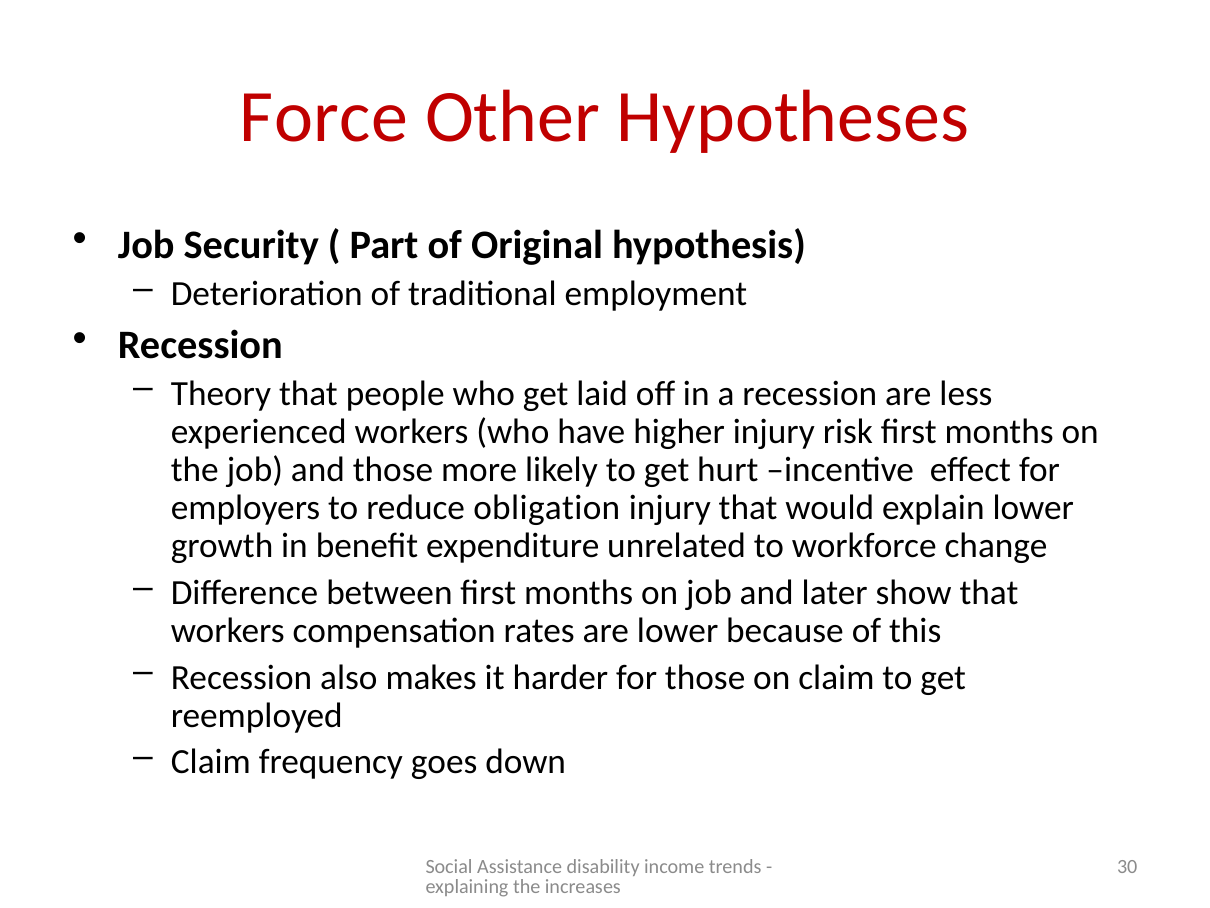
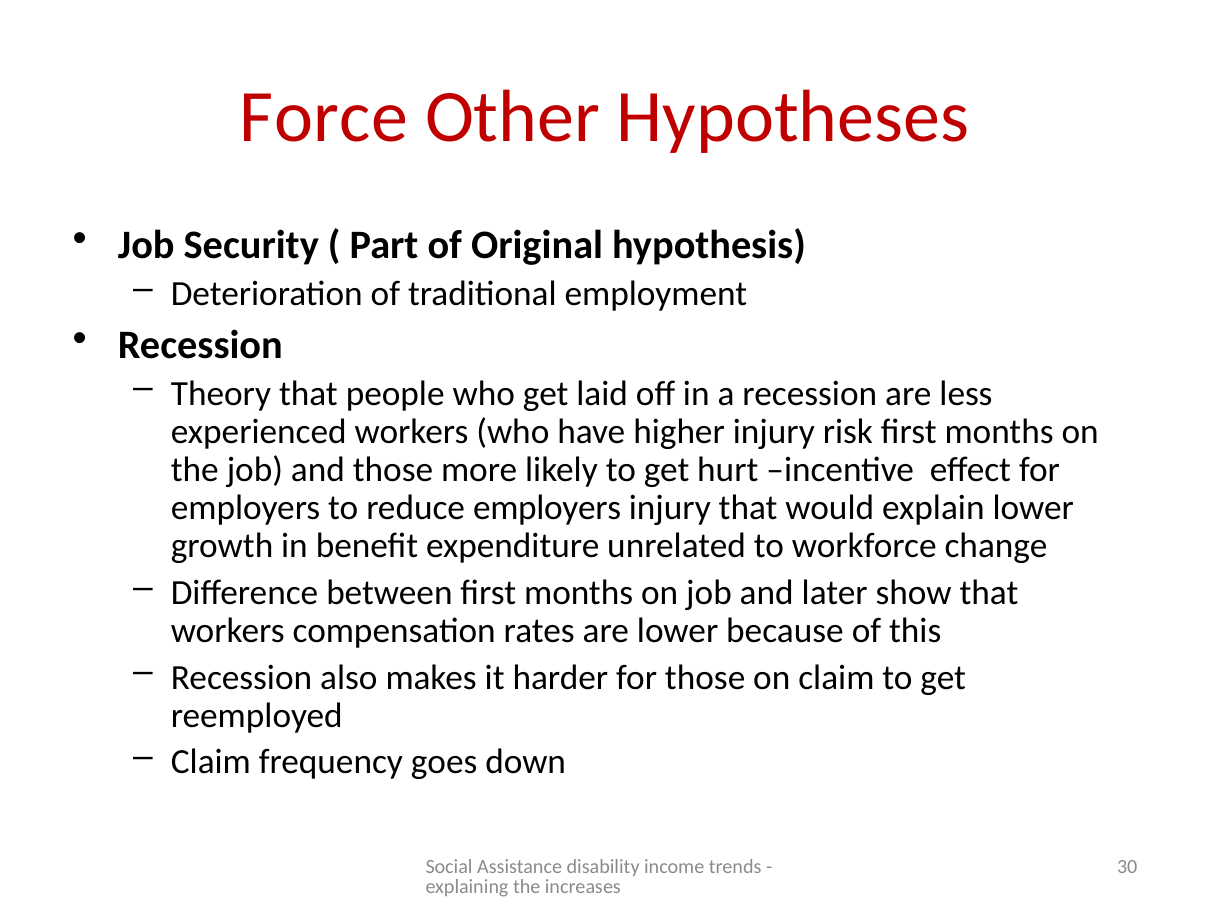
reduce obligation: obligation -> employers
